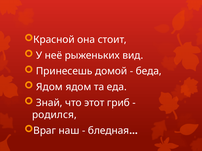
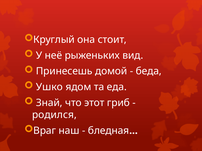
Красной: Красной -> Круглый
Ядом at (49, 87): Ядом -> Ушко
